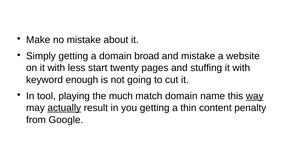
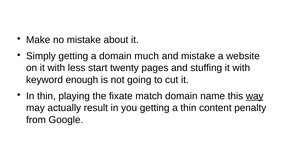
broad: broad -> much
In tool: tool -> thin
much: much -> fixate
actually underline: present -> none
